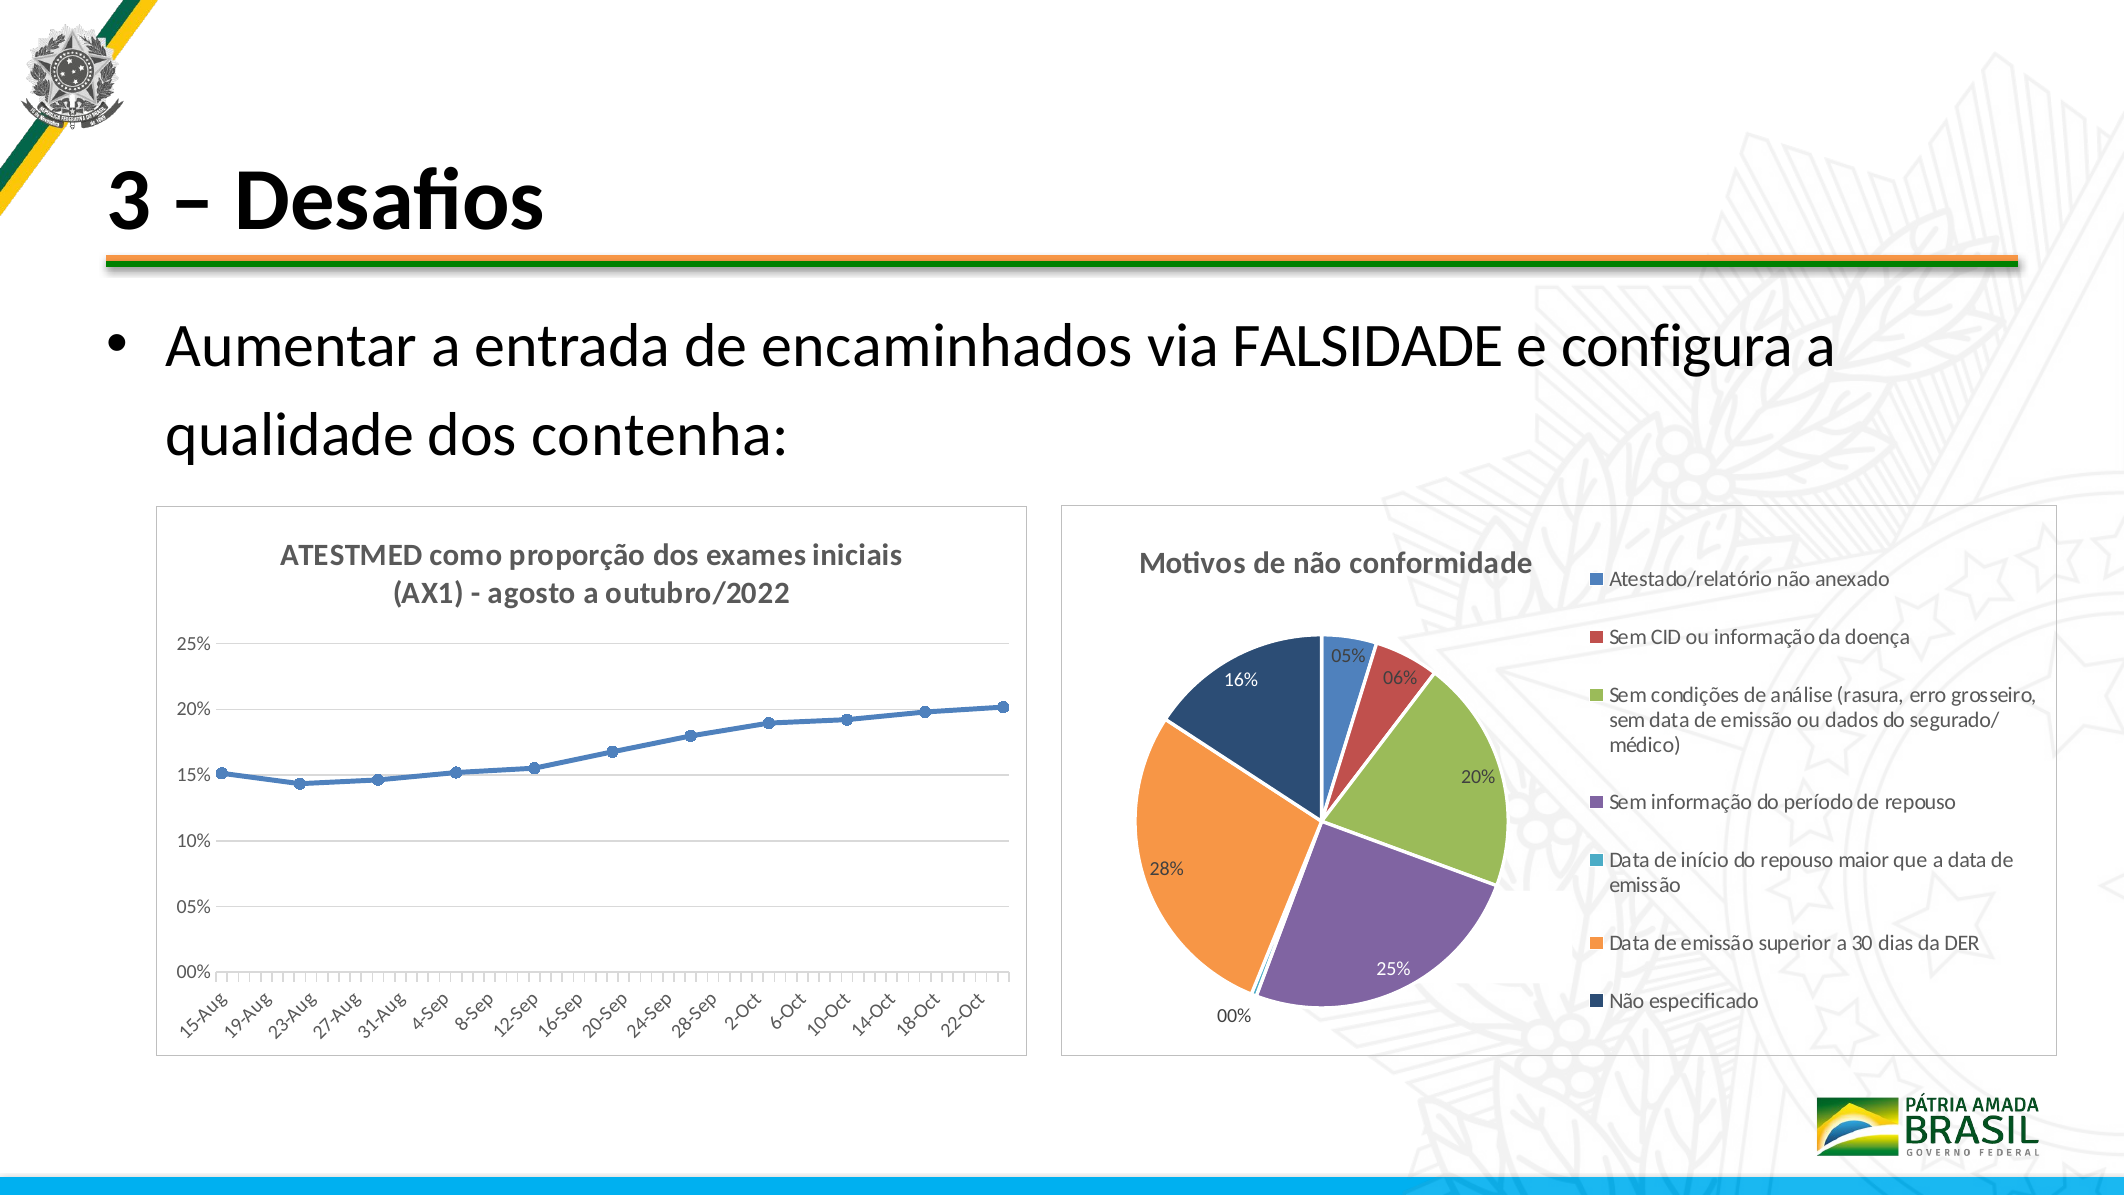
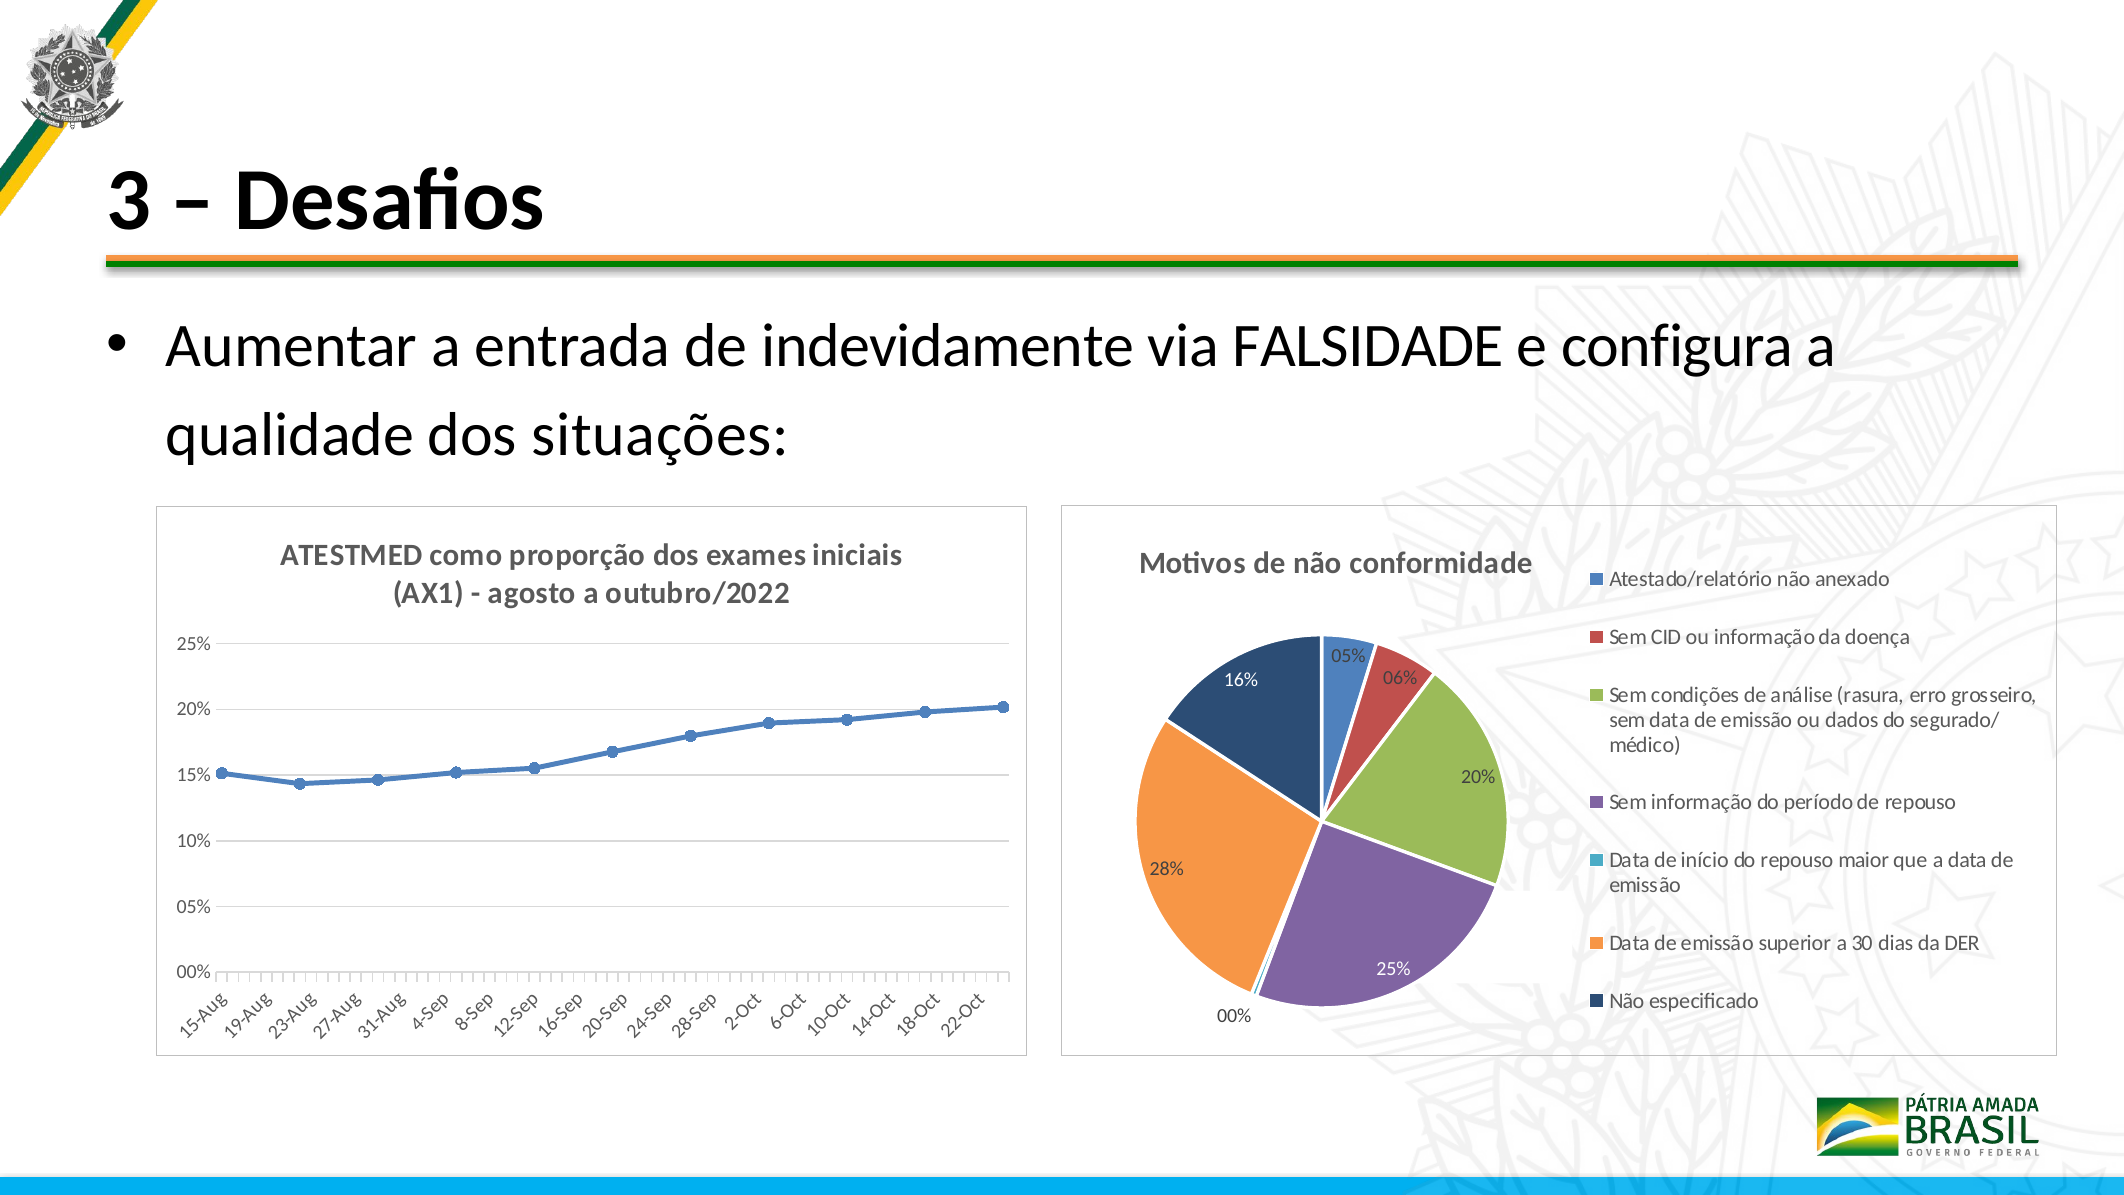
encaminhados: encaminhados -> indevidamente
contenha: contenha -> situações
